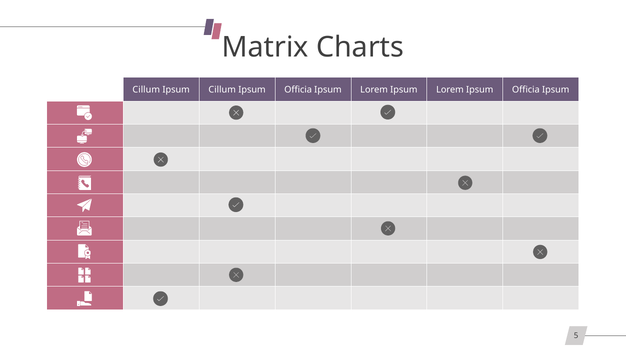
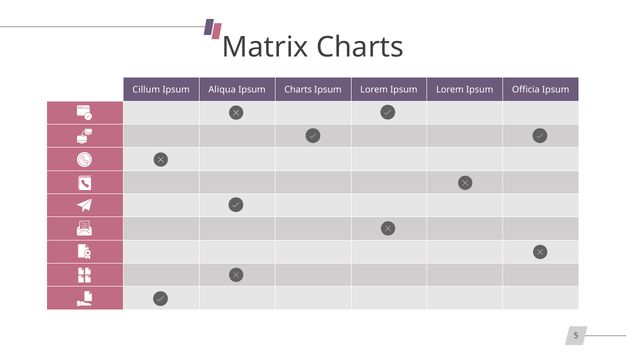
Ipsum Cillum: Cillum -> Aliqua
Officia at (298, 90): Officia -> Charts
